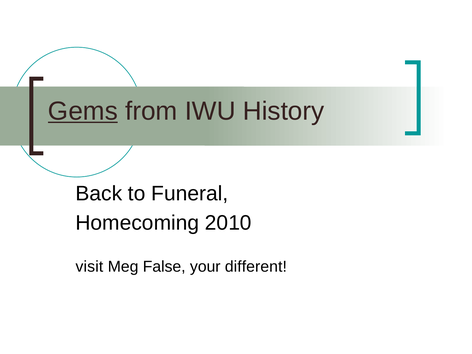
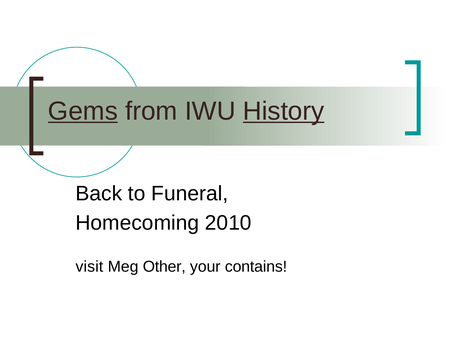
History underline: none -> present
False: False -> Other
different: different -> contains
